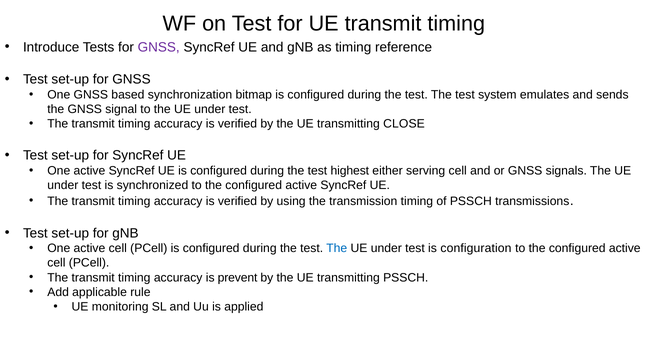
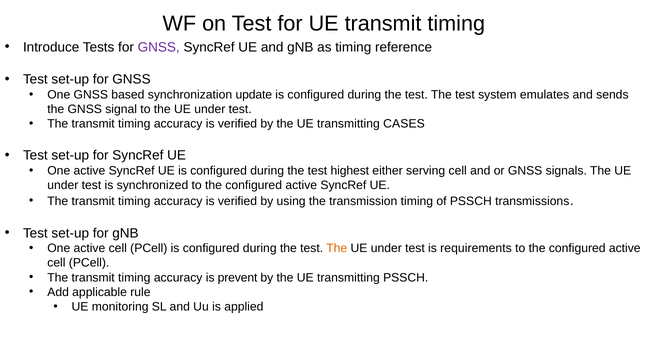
bitmap: bitmap -> update
CLOSE: CLOSE -> CASES
The at (337, 249) colour: blue -> orange
configuration: configuration -> requirements
